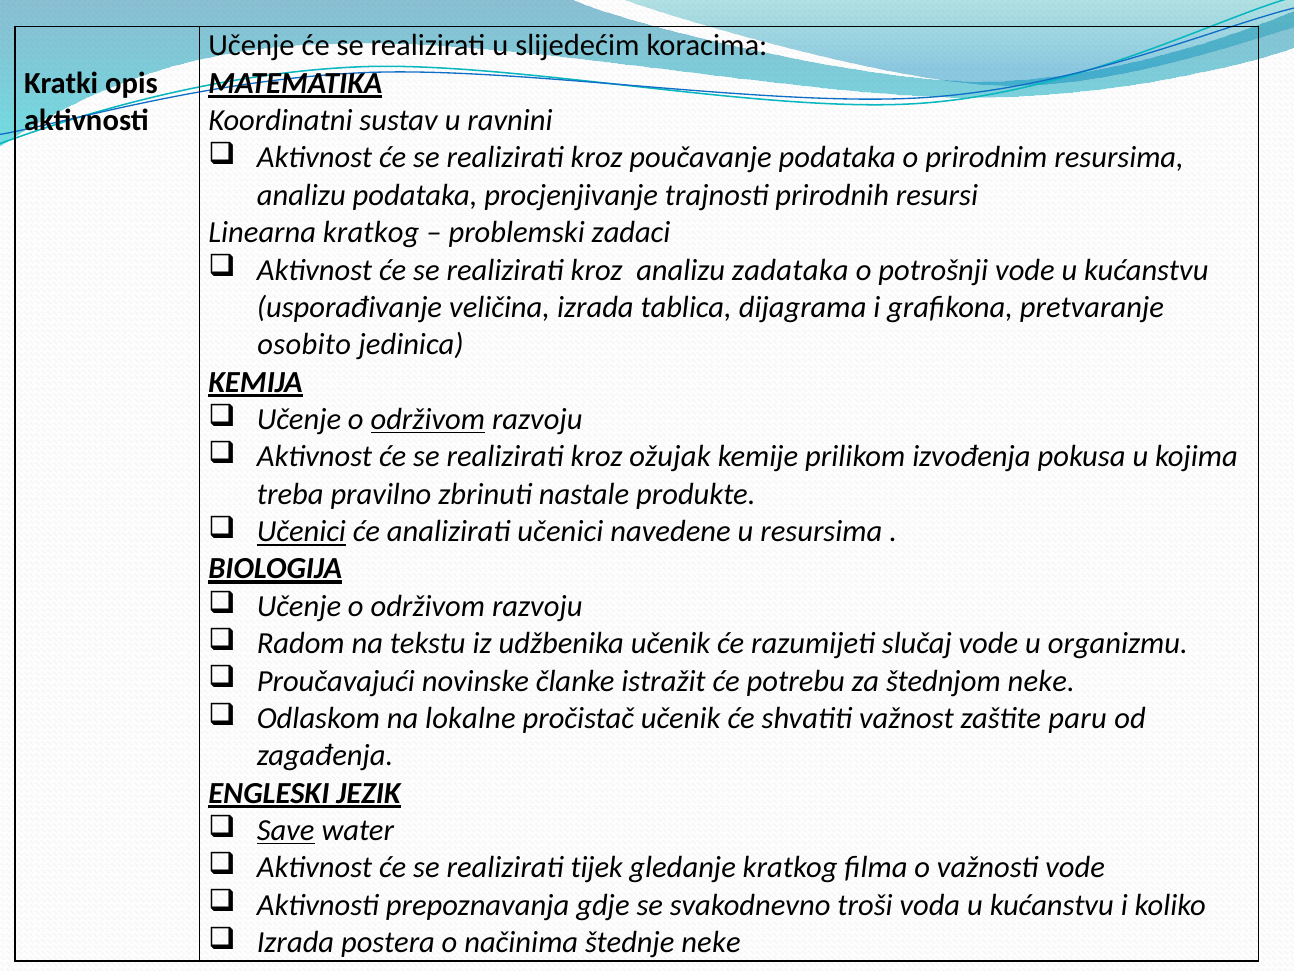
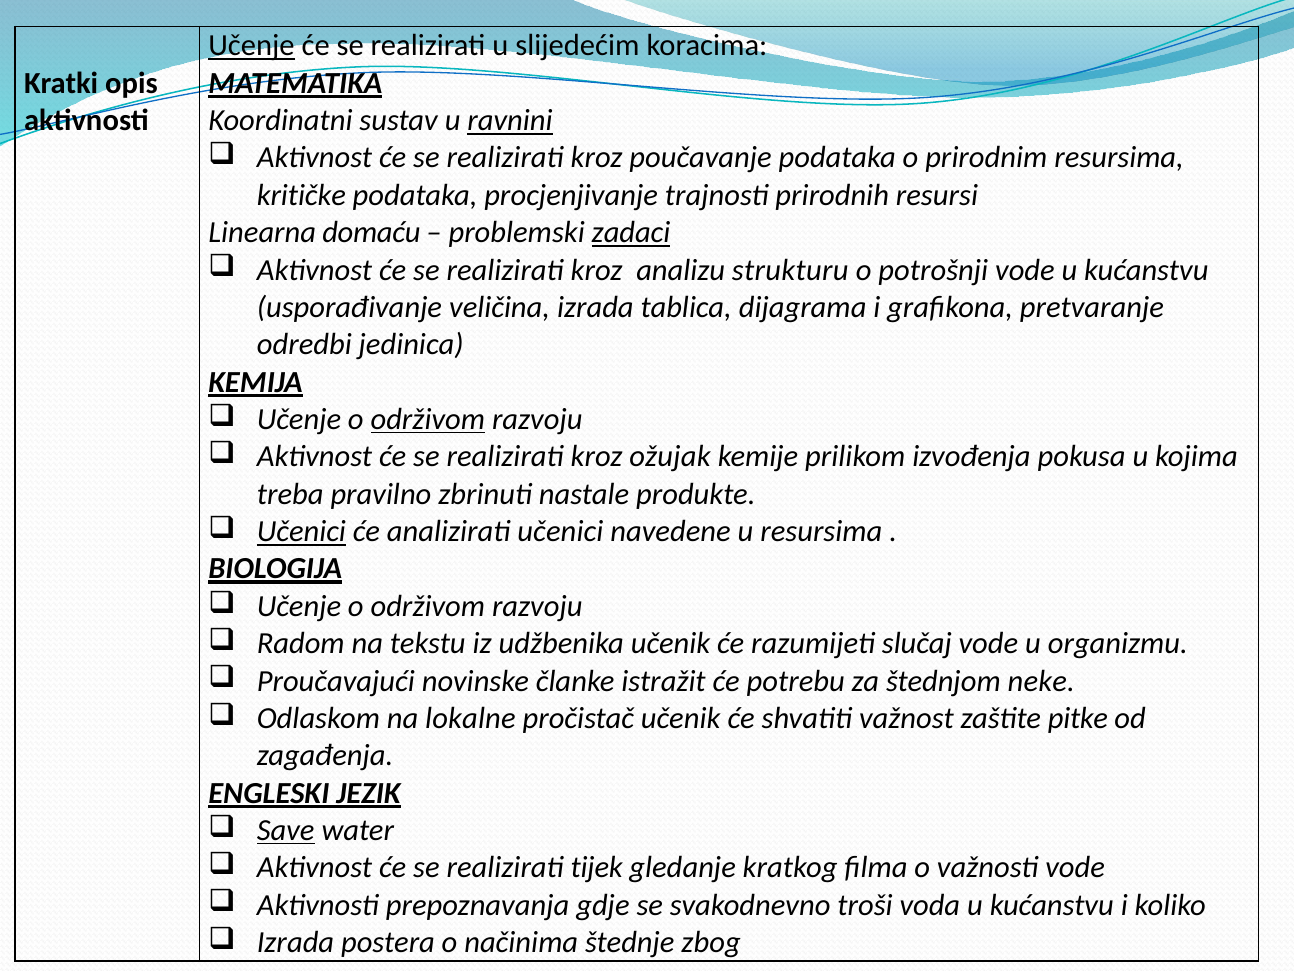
Učenje at (251, 46) underline: none -> present
ravnini underline: none -> present
analizu at (301, 195): analizu -> kritičke
Linearna kratkog: kratkog -> domaću
zadaci underline: none -> present
zadataka: zadataka -> strukturu
osobito: osobito -> odredbi
paru: paru -> pitke
štednje neke: neke -> zbog
